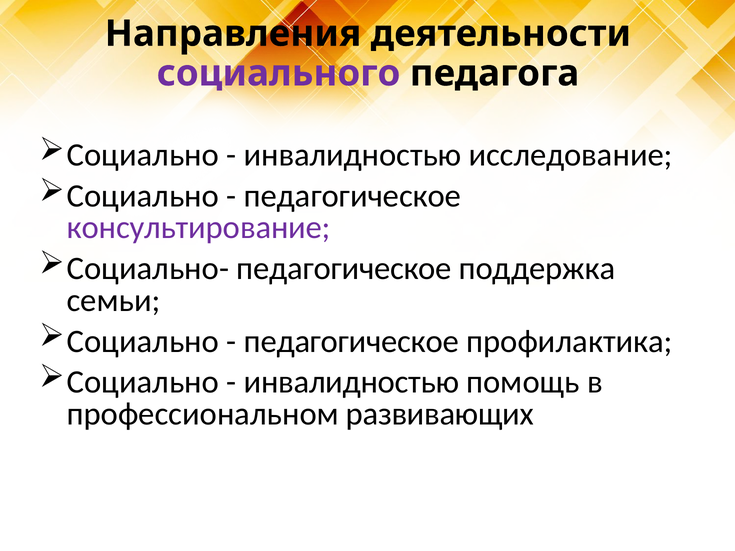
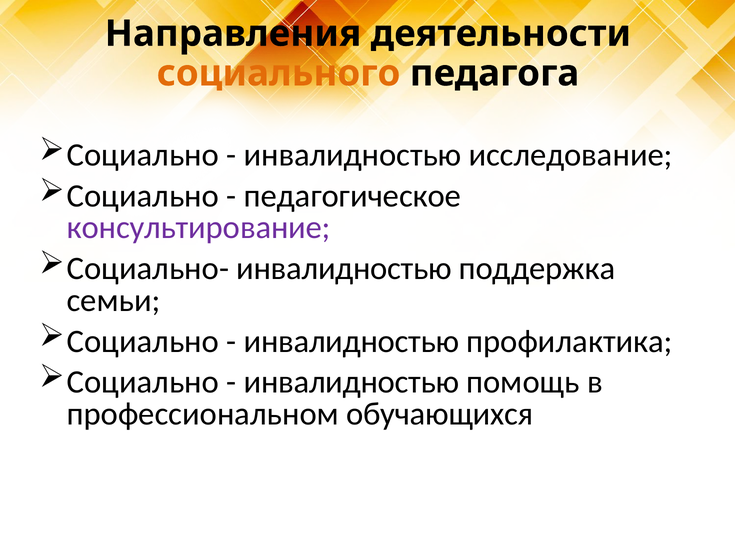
социального colour: purple -> orange
Социально- педагогическое: педагогическое -> инвалидностью
педагогическое at (351, 341): педагогическое -> инвалидностью
развивающих: развивающих -> обучающихся
